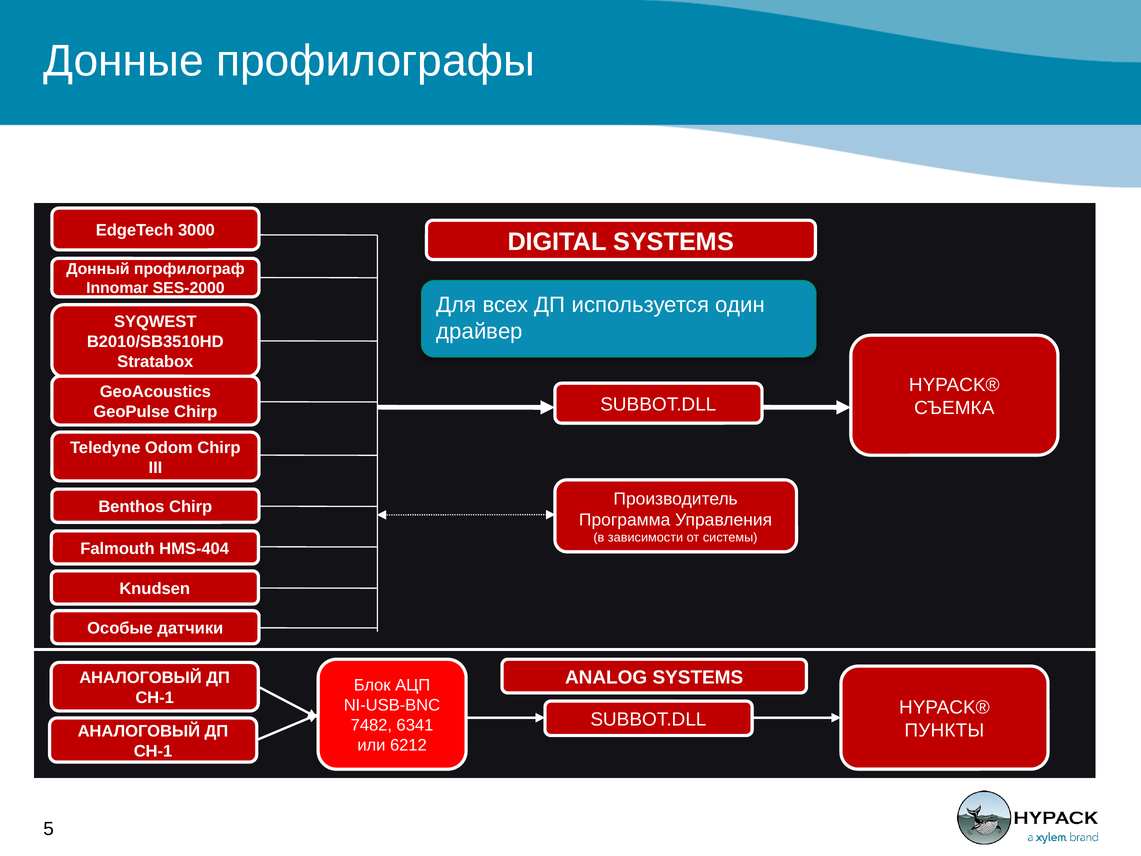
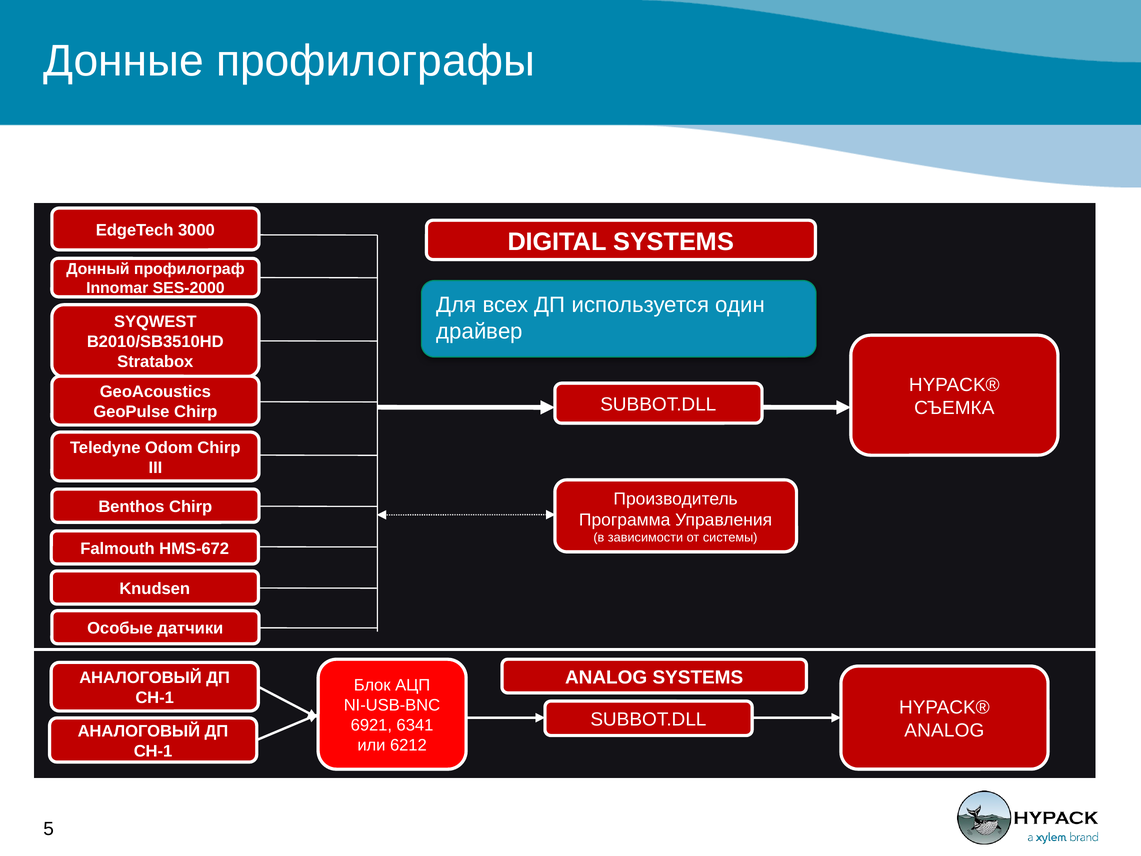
HMS-404: HMS-404 -> HMS-672
7482: 7482 -> 6921
ПУНКТЫ at (944, 730): ПУНКТЫ -> ANALOG
